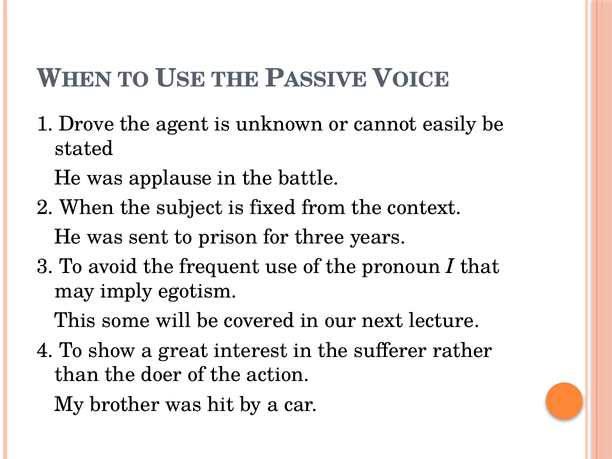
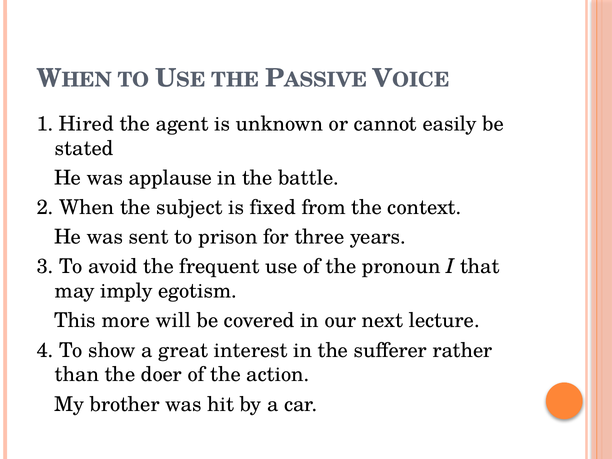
Drove: Drove -> Hired
some: some -> more
